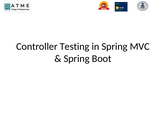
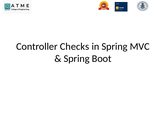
Testing: Testing -> Checks
